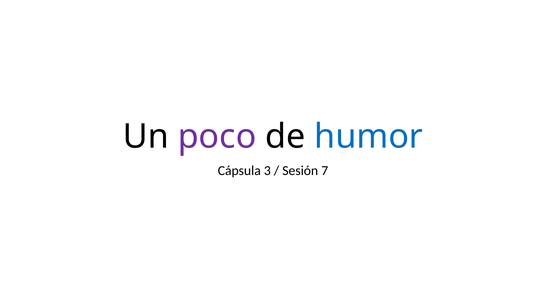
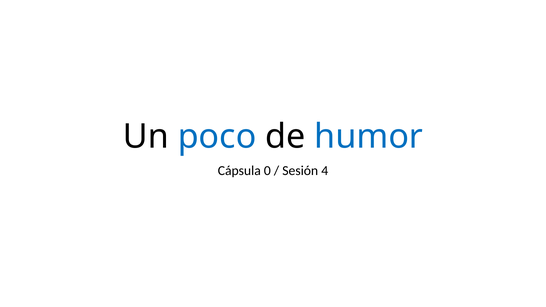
poco colour: purple -> blue
3: 3 -> 0
7: 7 -> 4
